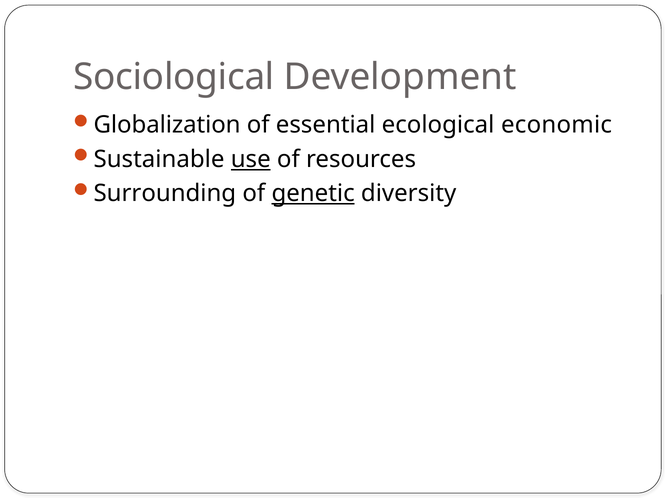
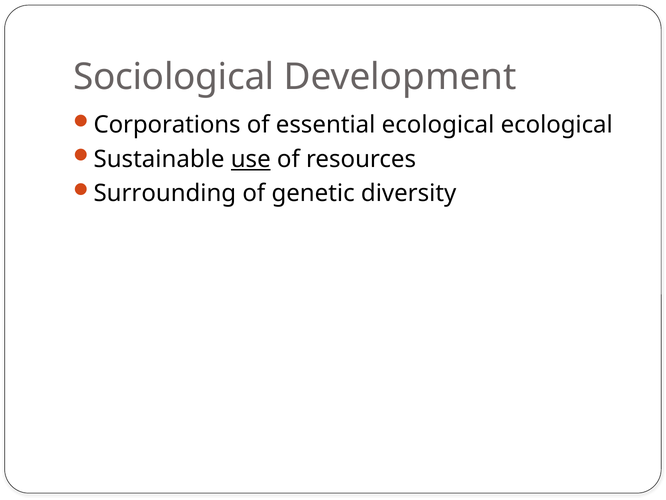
Globalization: Globalization -> Corporations
ecological economic: economic -> ecological
genetic underline: present -> none
